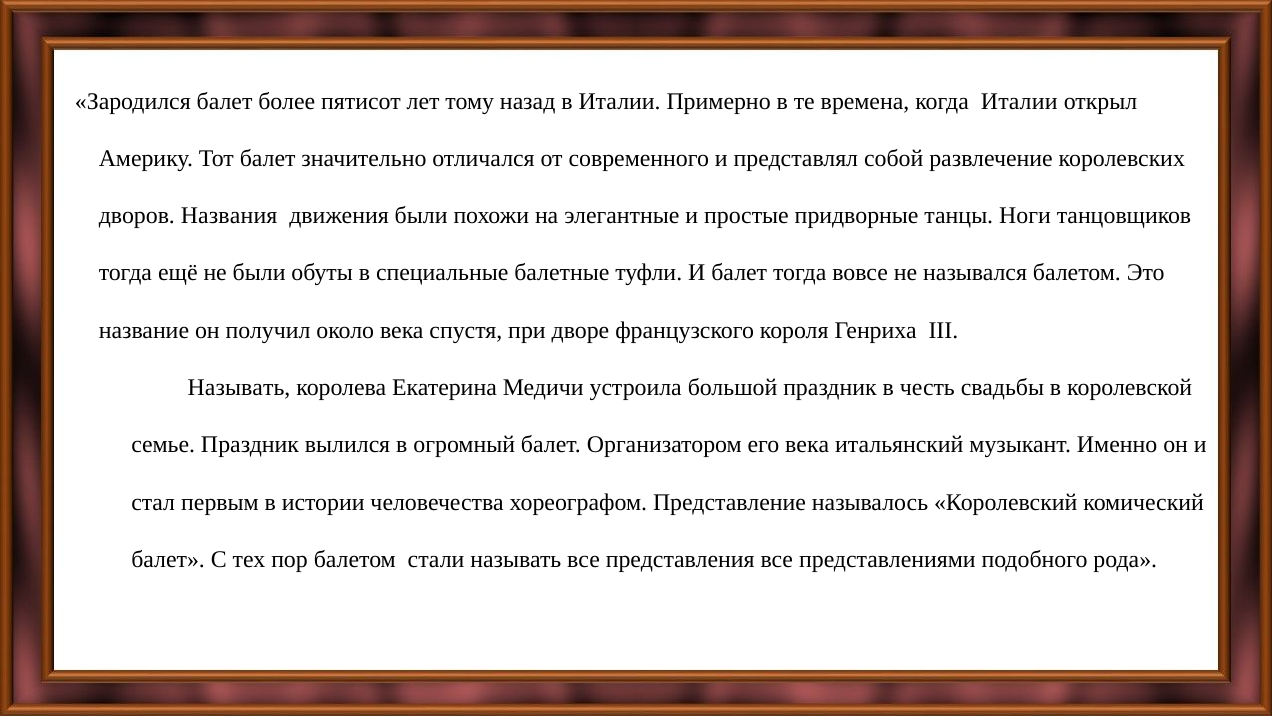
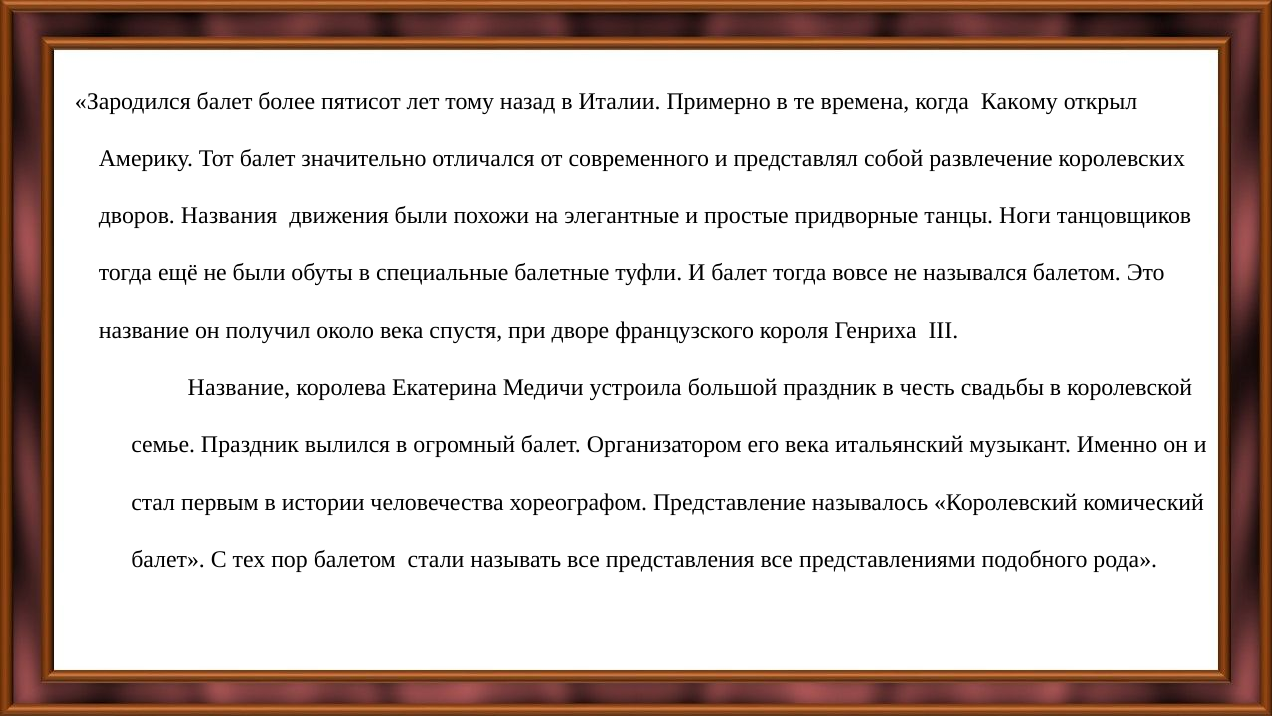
когда Италии: Италии -> Какому
Называть at (239, 387): Называть -> Название
